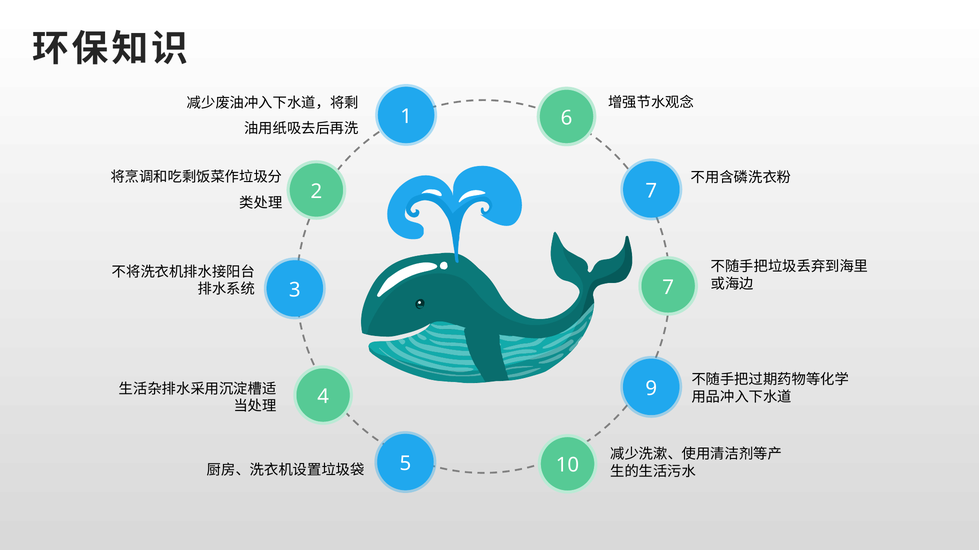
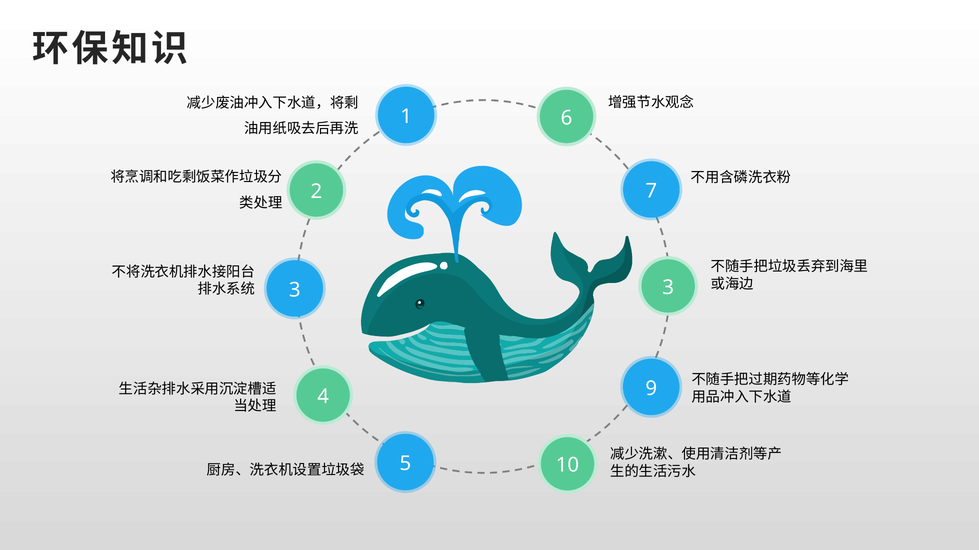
3 7: 7 -> 3
